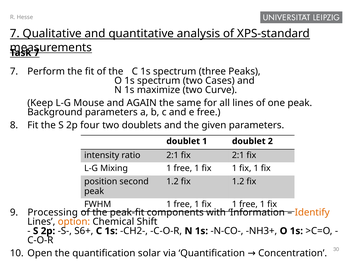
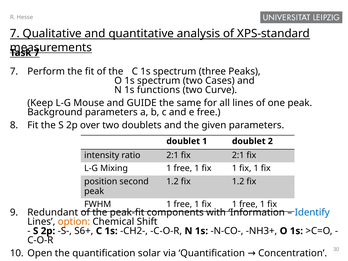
maximize: maximize -> functions
AGAIN: AGAIN -> GUIDE
four: four -> over
Processing: Processing -> Redundant
Identify colour: orange -> blue
